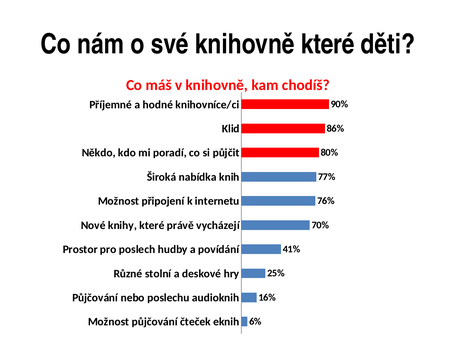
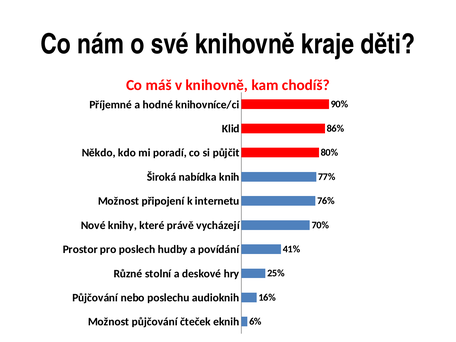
knihovně které: které -> kraje
